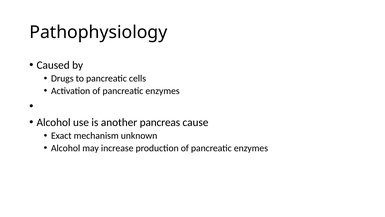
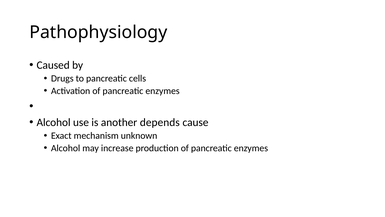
pancreas: pancreas -> depends
